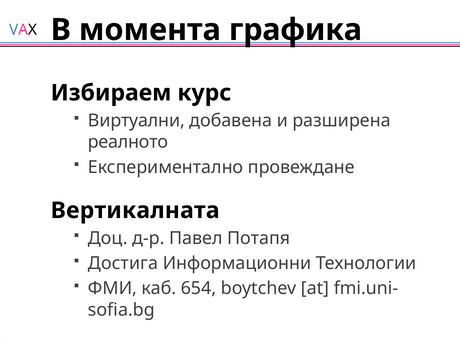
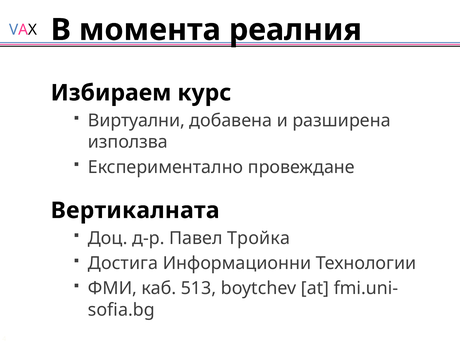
графика: графика -> реалния
реалното: реалното -> използва
Потапя: Потапя -> Тройка
654: 654 -> 513
